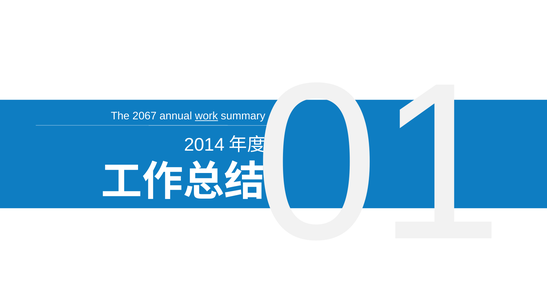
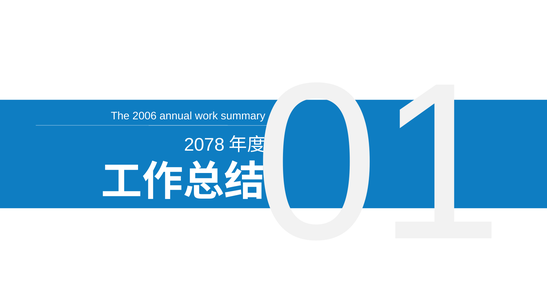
2067: 2067 -> 2006
work underline: present -> none
2014: 2014 -> 2078
